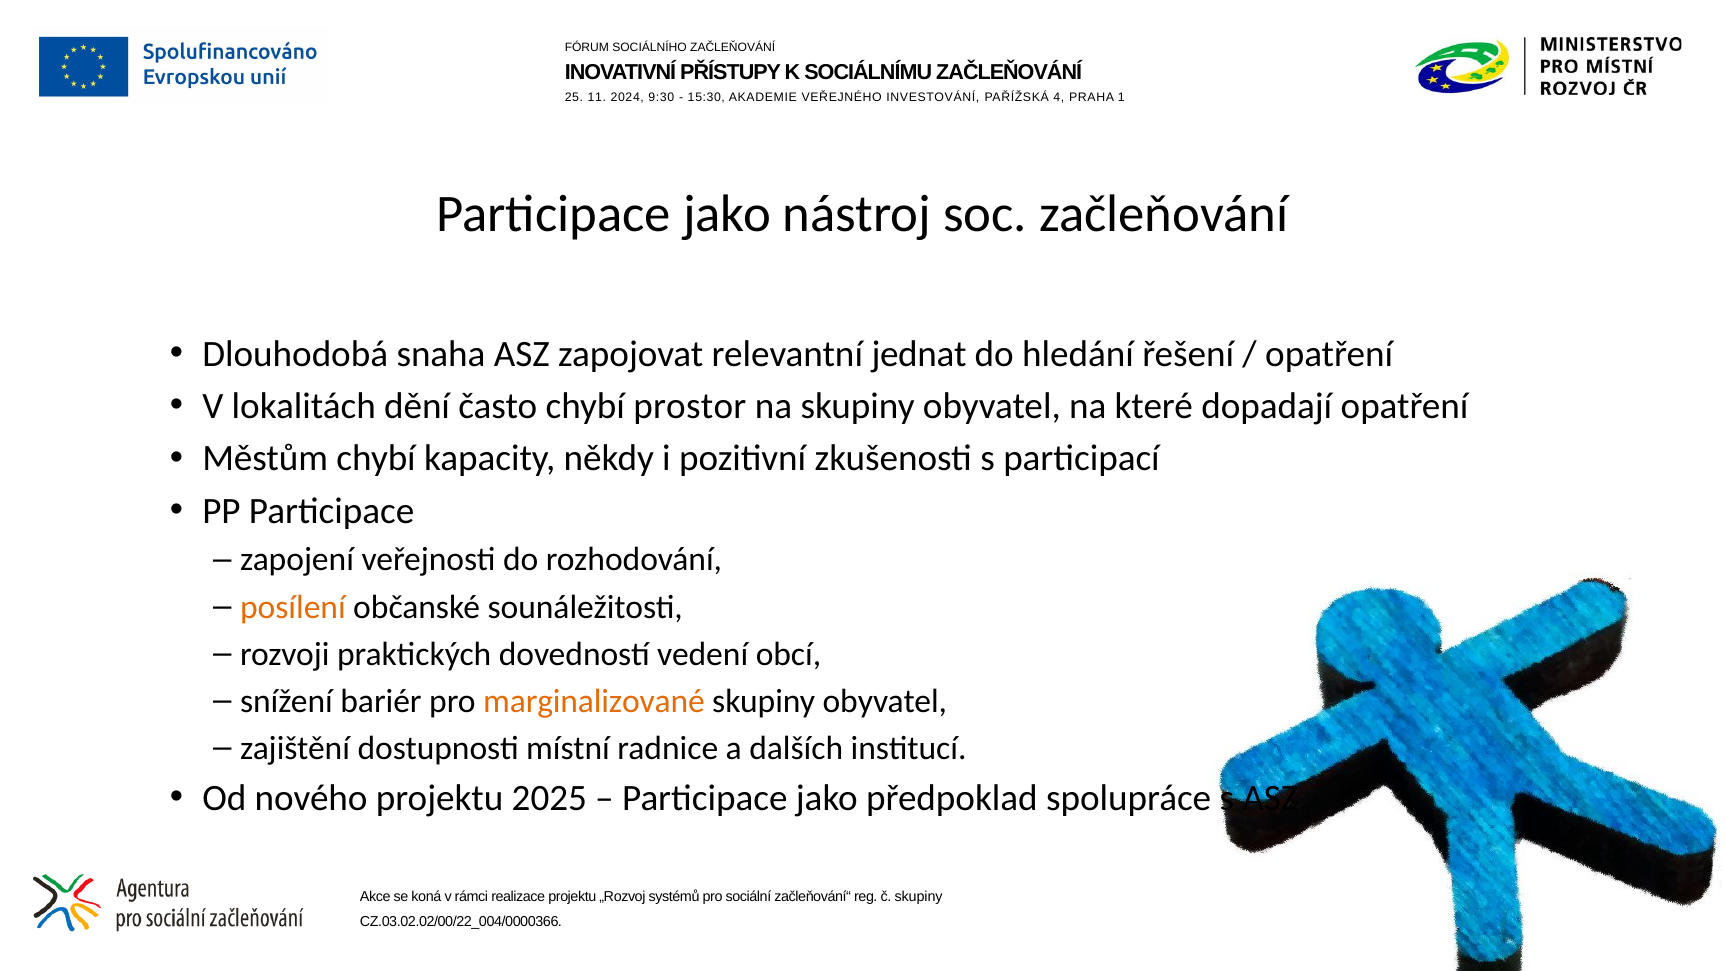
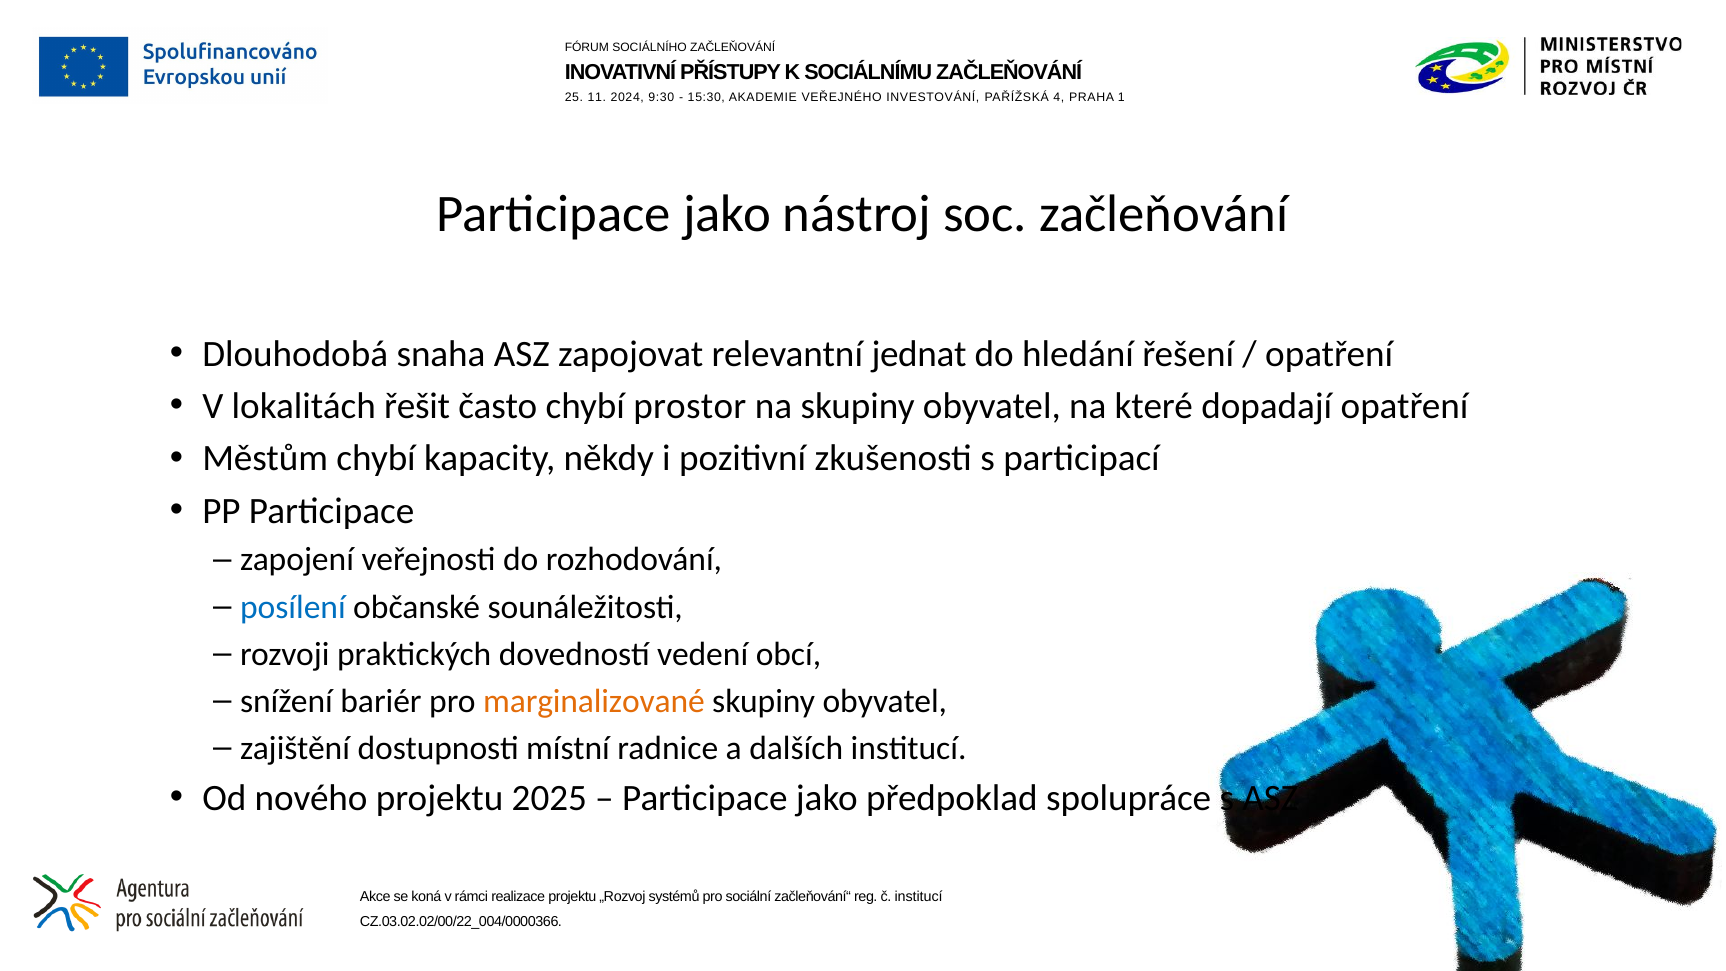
dění: dění -> řešit
posílení colour: orange -> blue
skupiny at (919, 896): skupiny -> institucí
